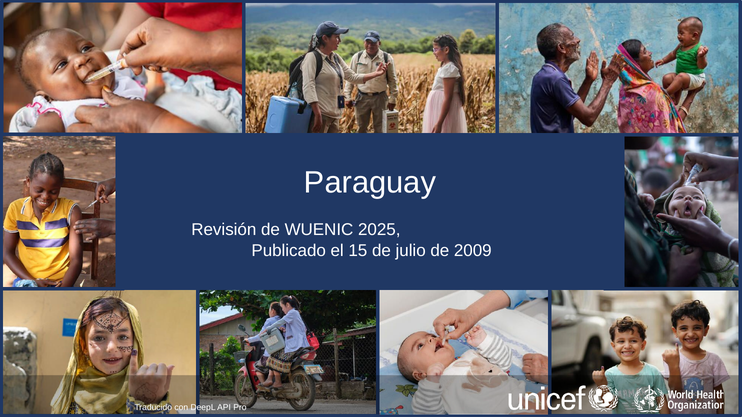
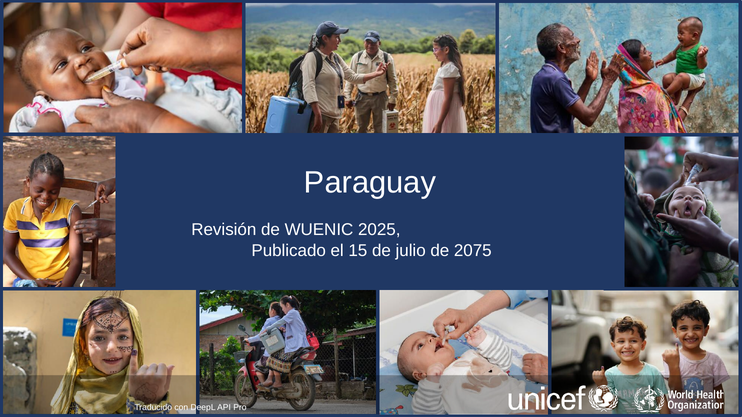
2009: 2009 -> 2075
